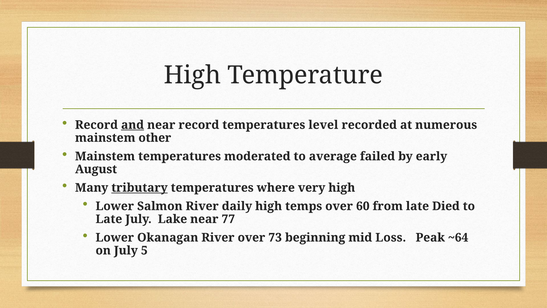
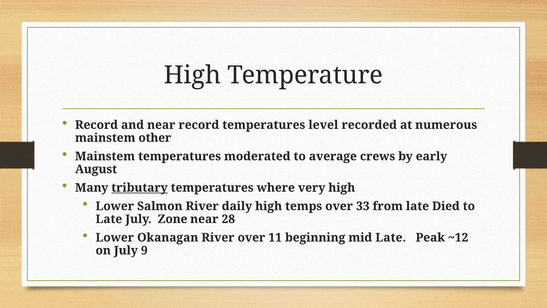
and underline: present -> none
failed: failed -> crews
60: 60 -> 33
Lake: Lake -> Zone
77: 77 -> 28
73: 73 -> 11
mid Loss: Loss -> Late
~64: ~64 -> ~12
5: 5 -> 9
